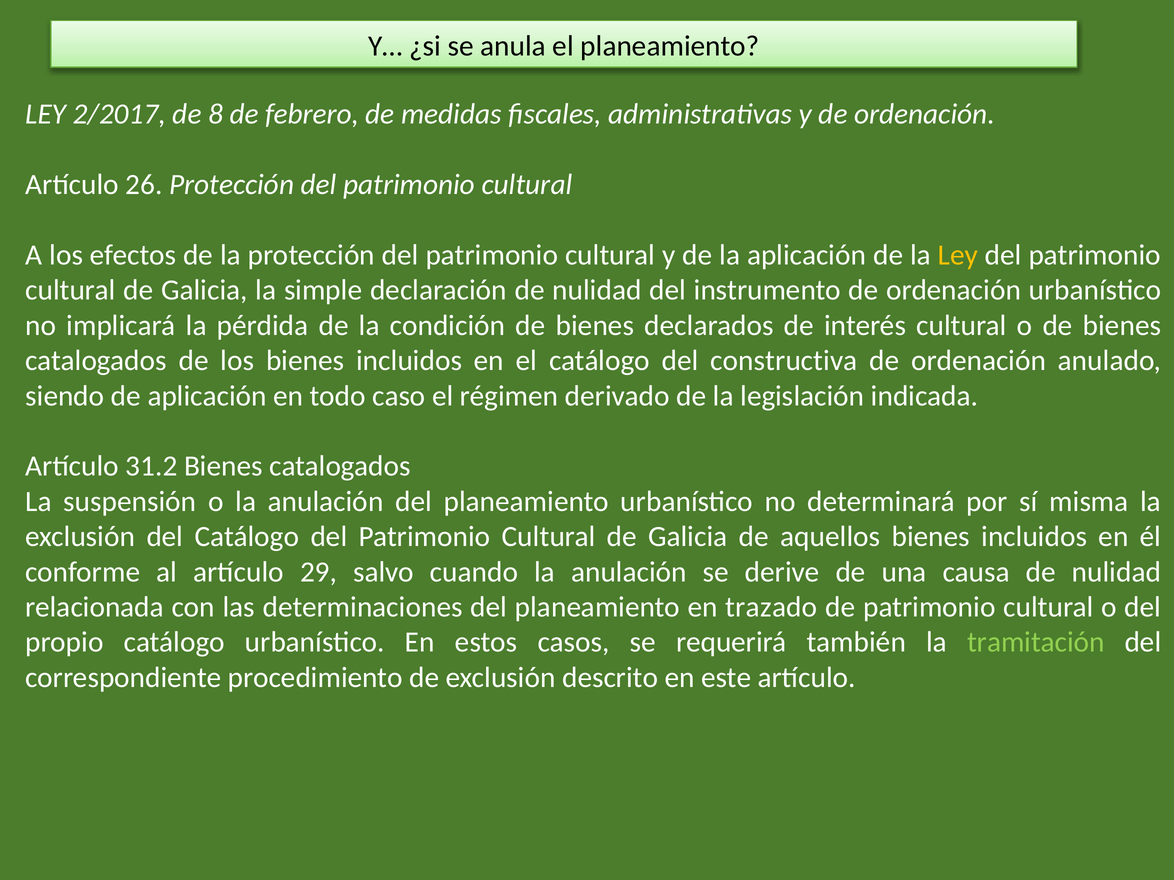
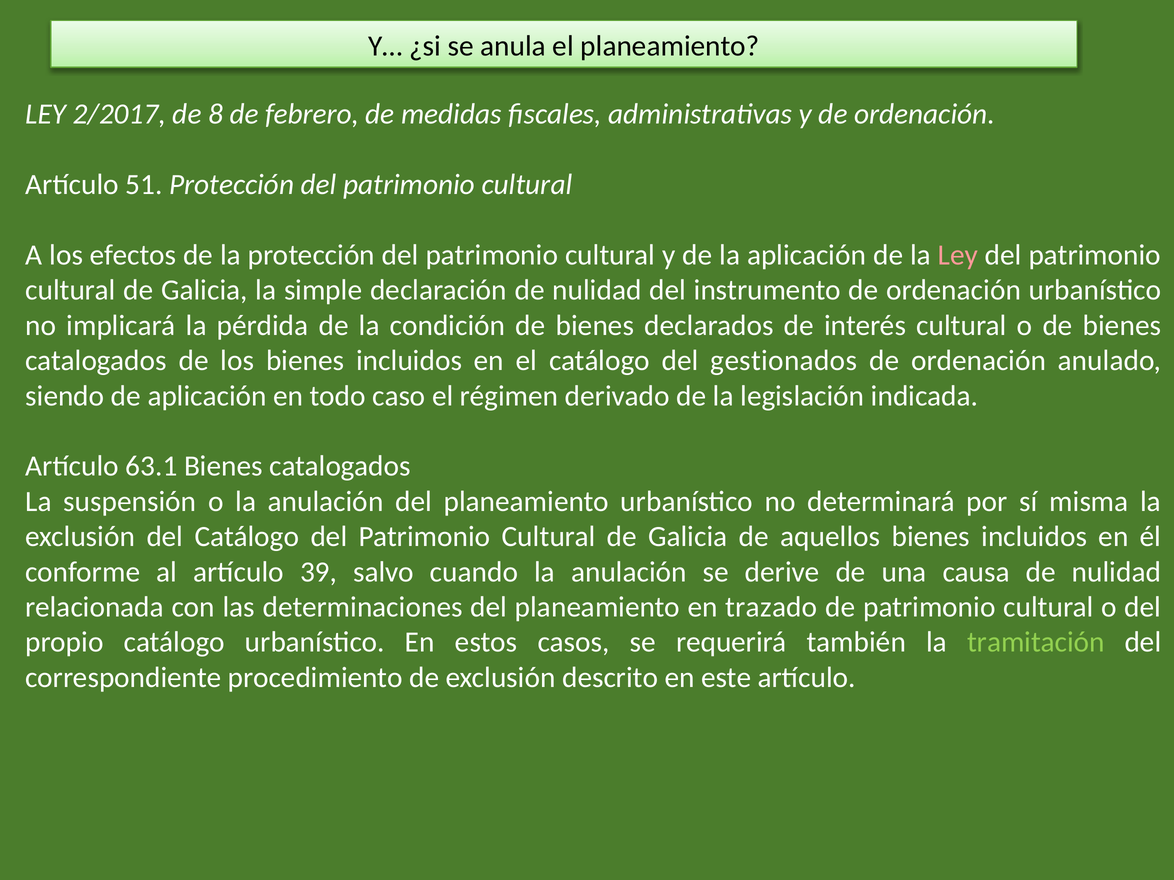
26: 26 -> 51
Ley at (958, 255) colour: yellow -> pink
constructiva: constructiva -> gestionados
31.2: 31.2 -> 63.1
29: 29 -> 39
